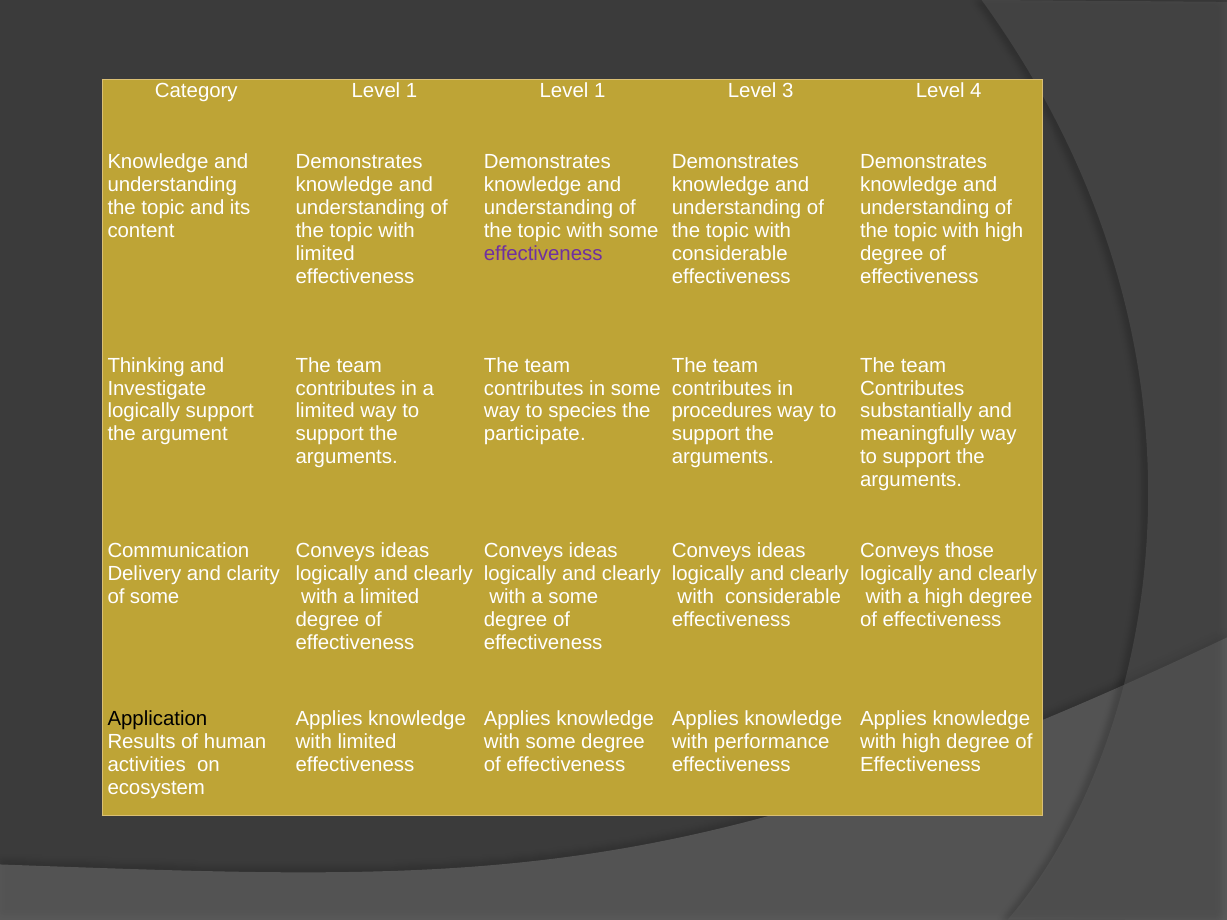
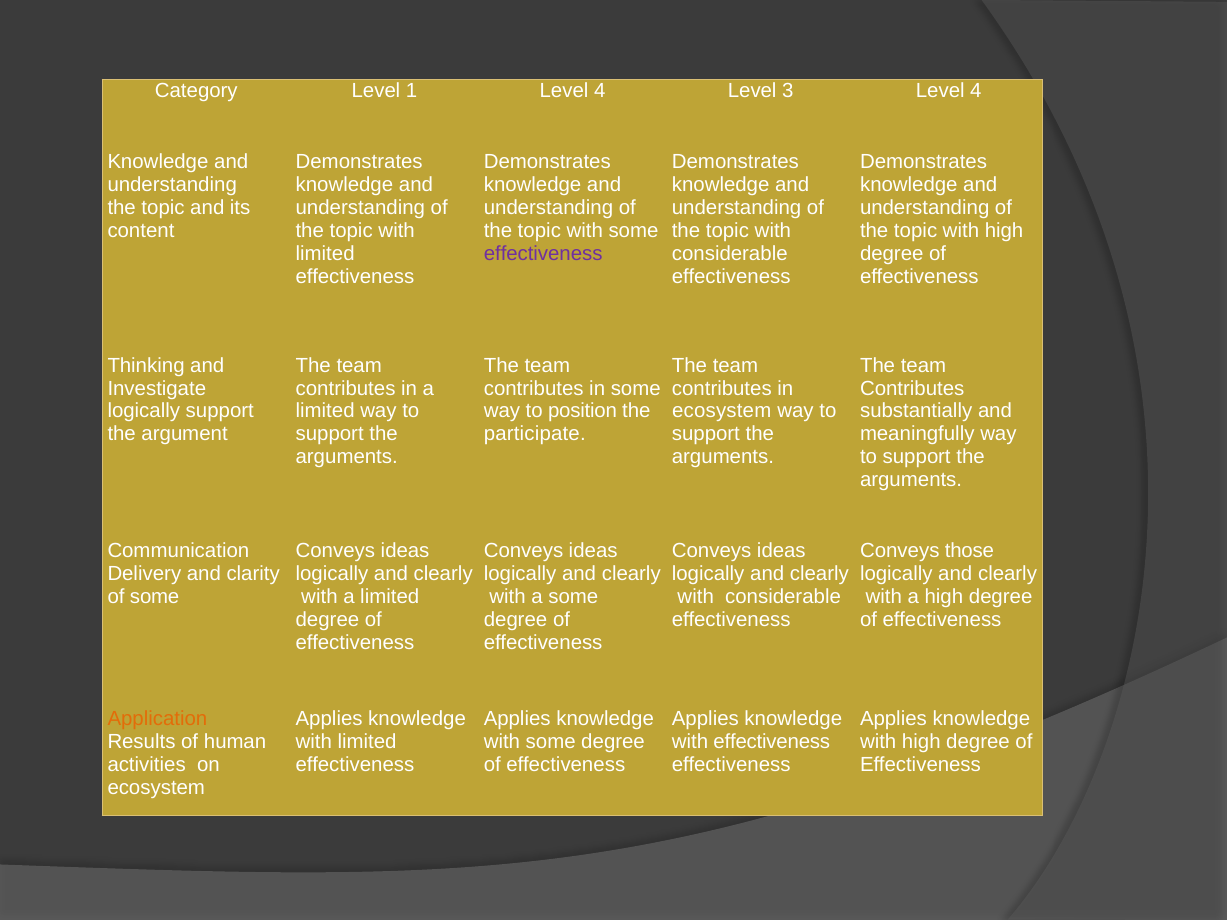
1 Level 1: 1 -> 4
species: species -> position
procedures at (722, 411): procedures -> ecosystem
Application colour: black -> orange
with performance: performance -> effectiveness
